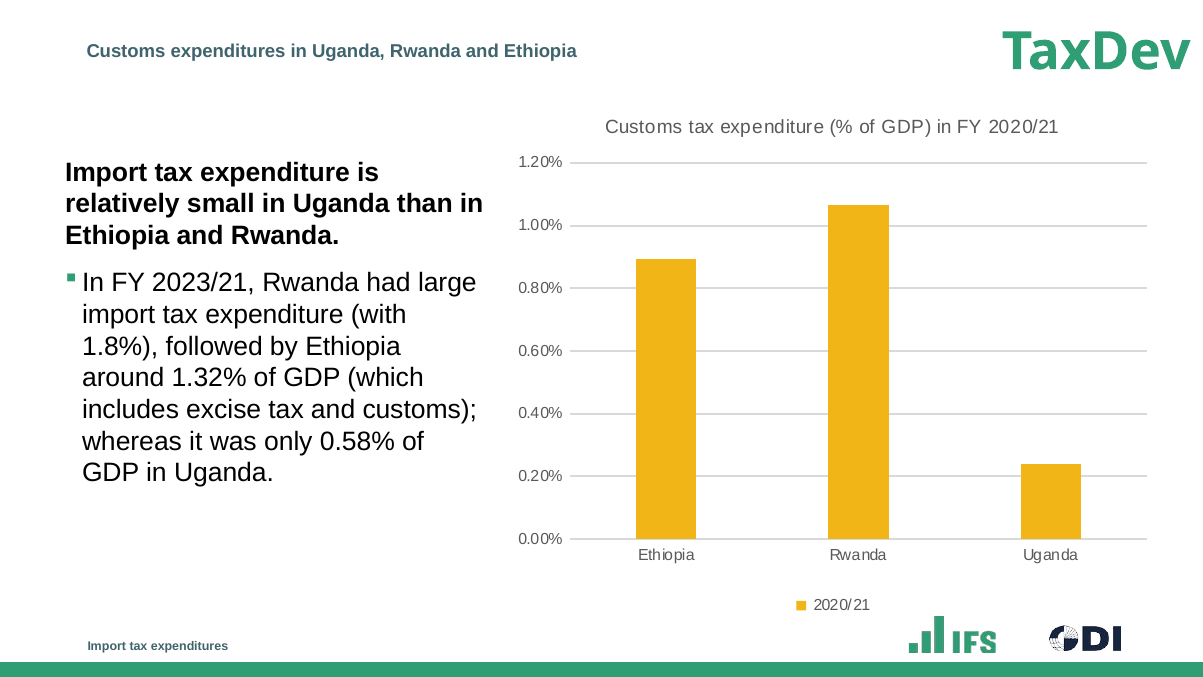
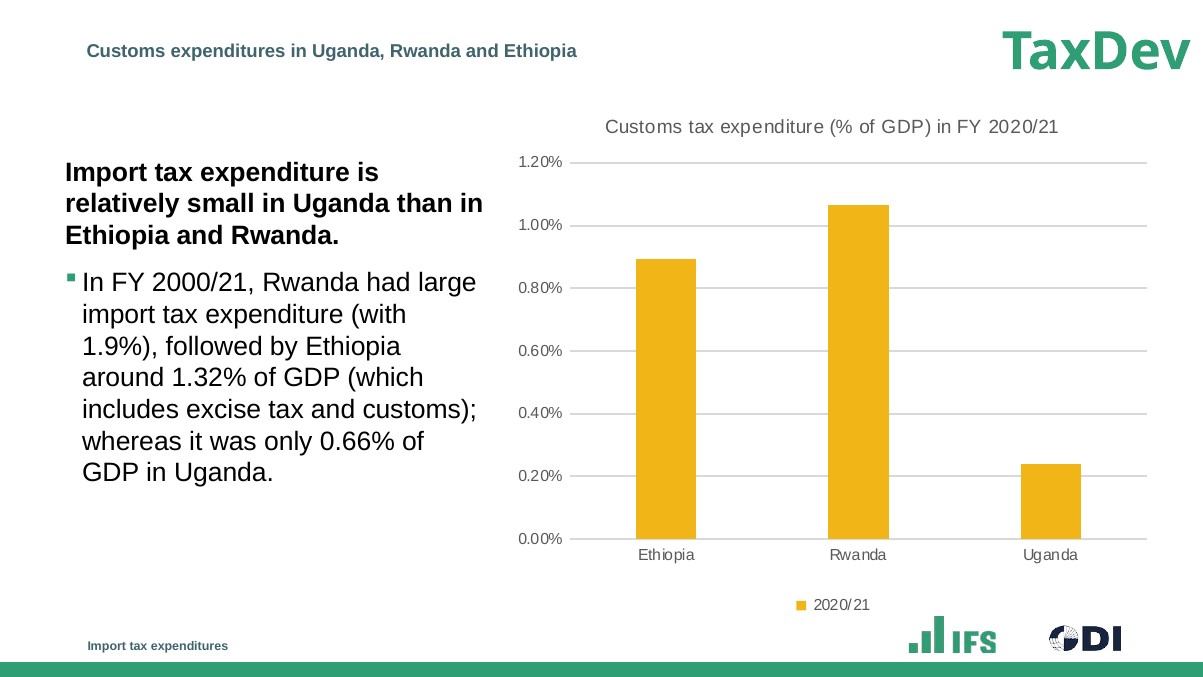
2023/21: 2023/21 -> 2000/21
1.8%: 1.8% -> 1.9%
0.58%: 0.58% -> 0.66%
